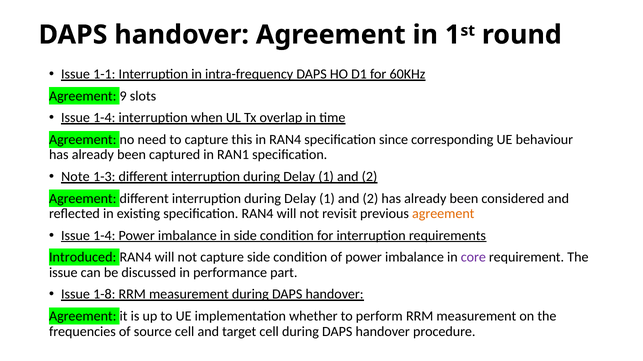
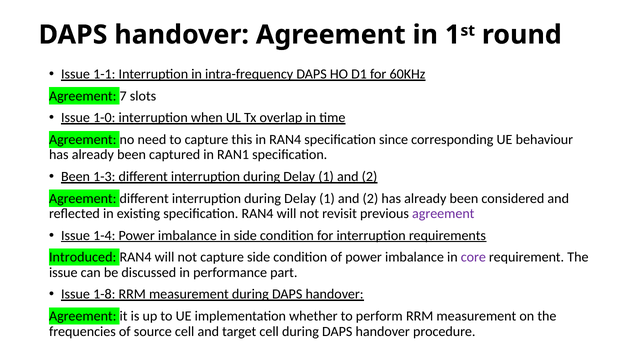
9: 9 -> 7
1-4 at (104, 118): 1-4 -> 1-0
Note at (75, 177): Note -> Been
agreement at (443, 214) colour: orange -> purple
